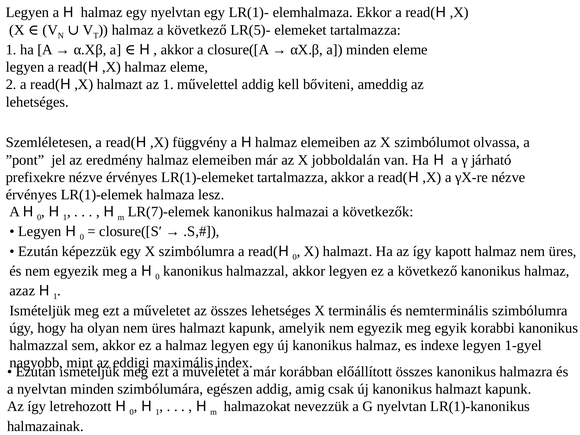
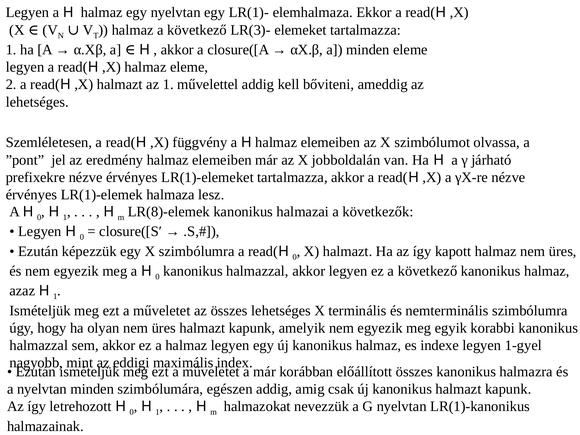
LR(5)-: LR(5)- -> LR(3)-
LR(7)-elemek: LR(7)-elemek -> LR(8)-elemek
